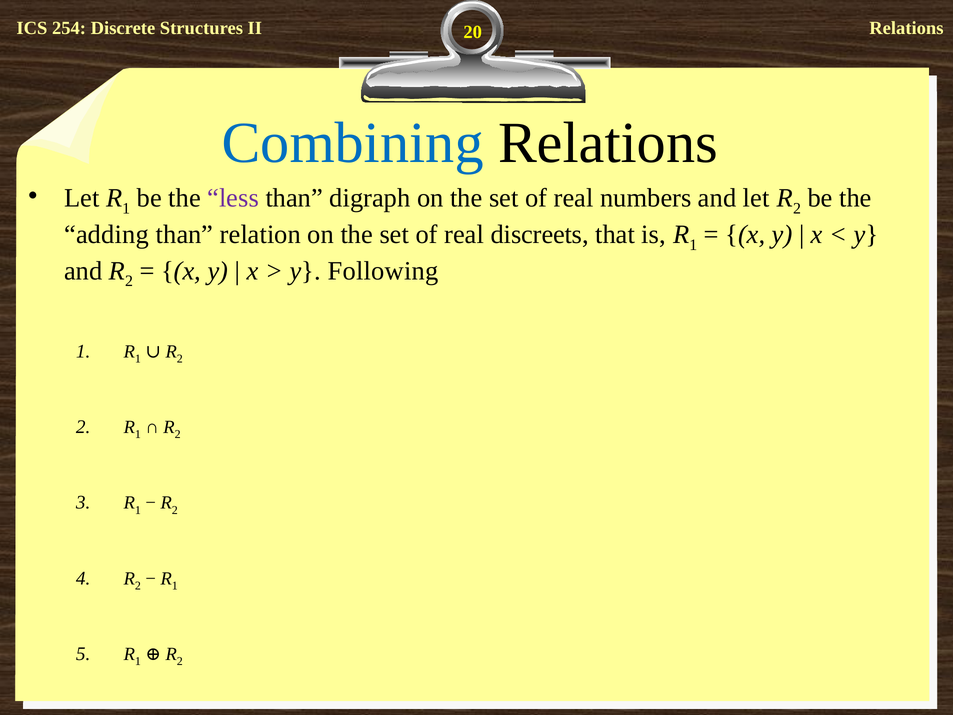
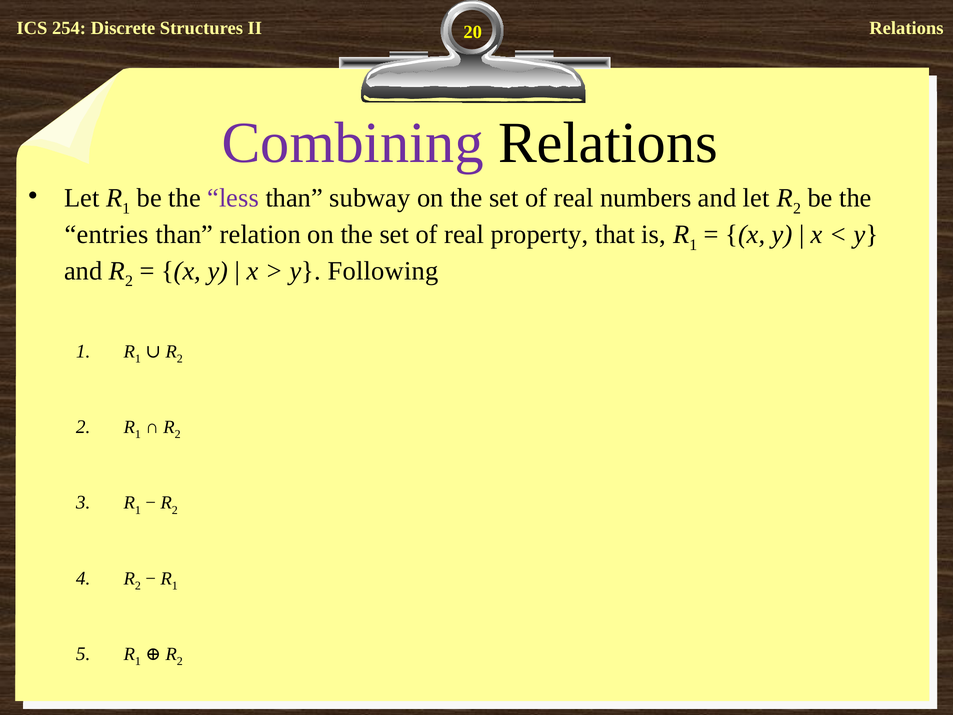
Combining colour: blue -> purple
digraph: digraph -> subway
adding: adding -> entries
discreets: discreets -> property
